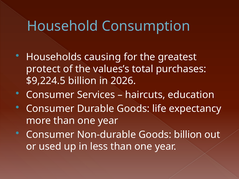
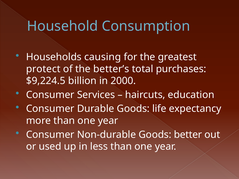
values’s: values’s -> better’s
2026: 2026 -> 2000
Goods billion: billion -> better
